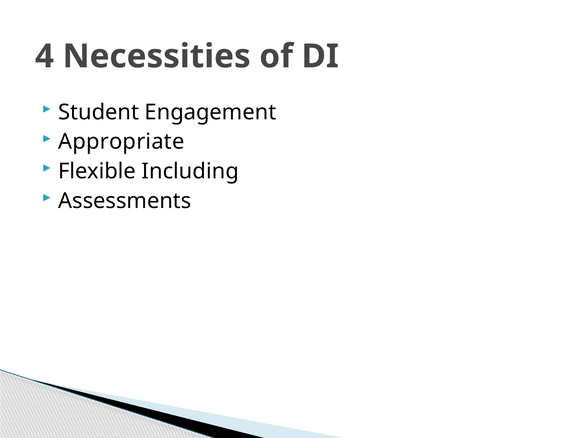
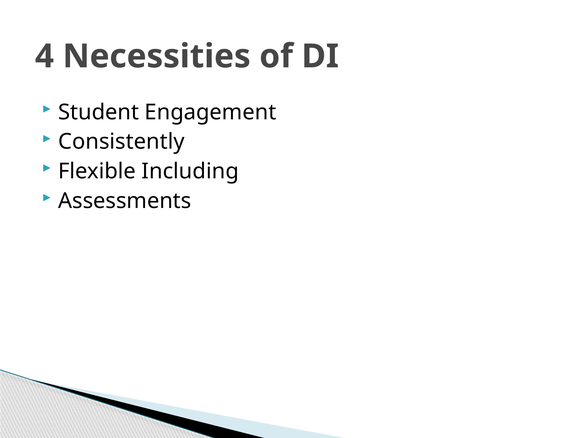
Appropriate: Appropriate -> Consistently
